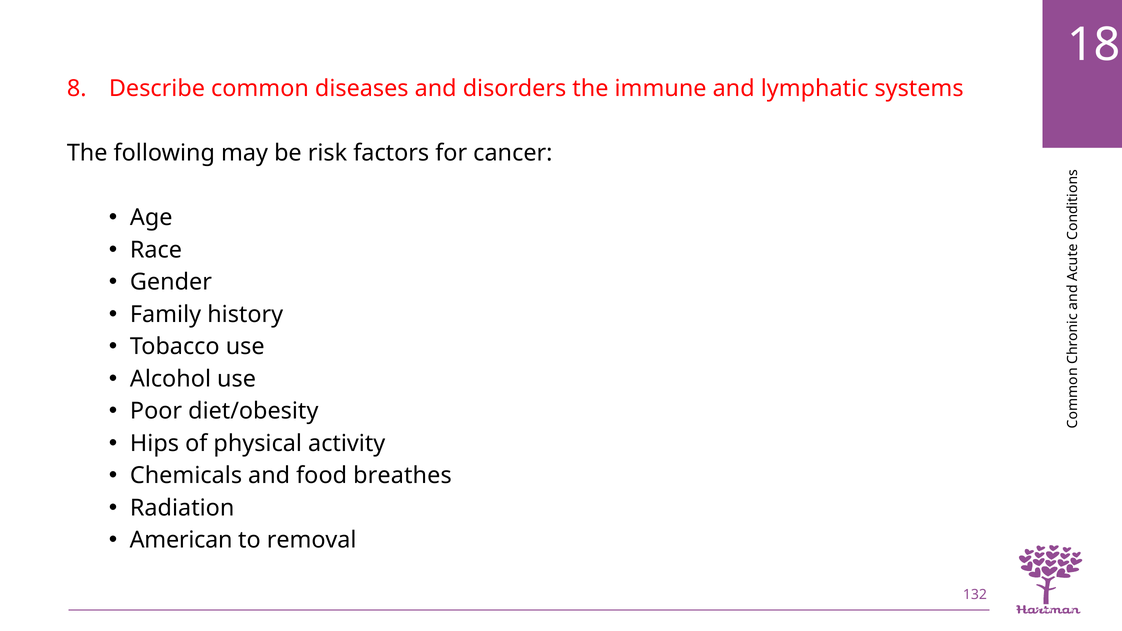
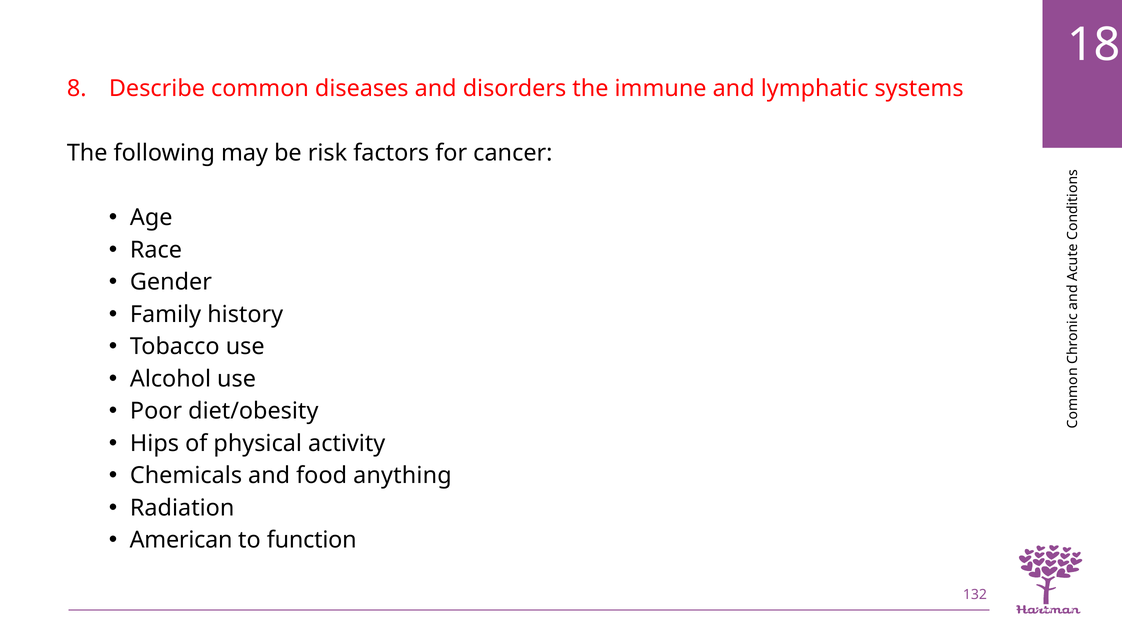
breathes: breathes -> anything
removal: removal -> function
